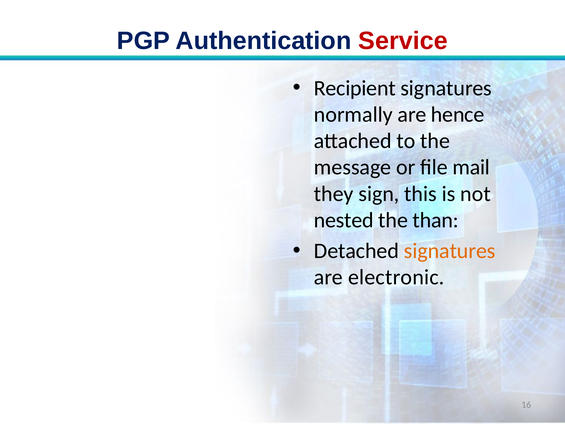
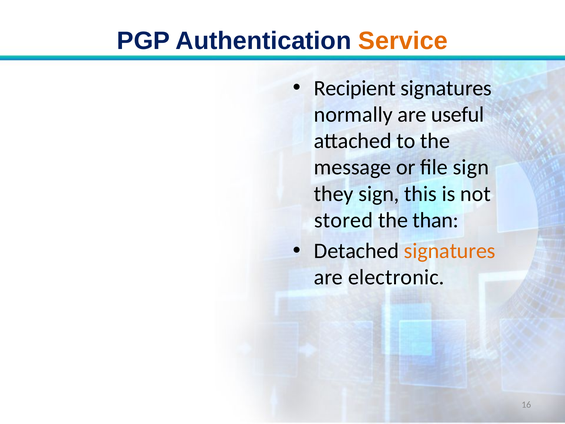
Service colour: red -> orange
hence: hence -> useful
file mail: mail -> sign
nested: nested -> stored
